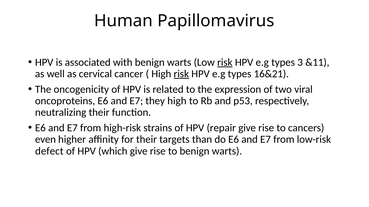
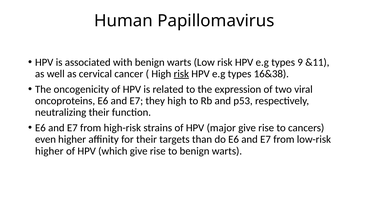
risk at (225, 62) underline: present -> none
3: 3 -> 9
16&21: 16&21 -> 16&38
repair: repair -> major
defect at (49, 151): defect -> higher
